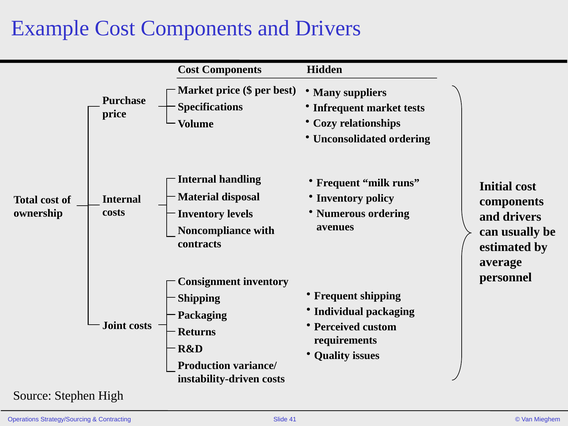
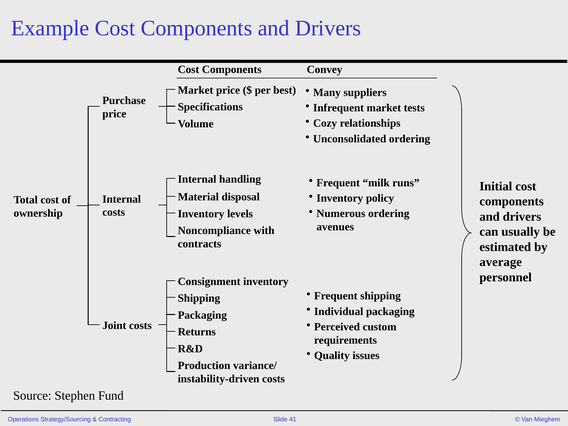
Hidden: Hidden -> Convey
High: High -> Fund
